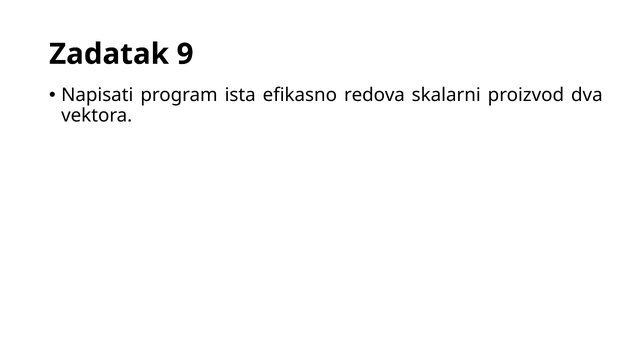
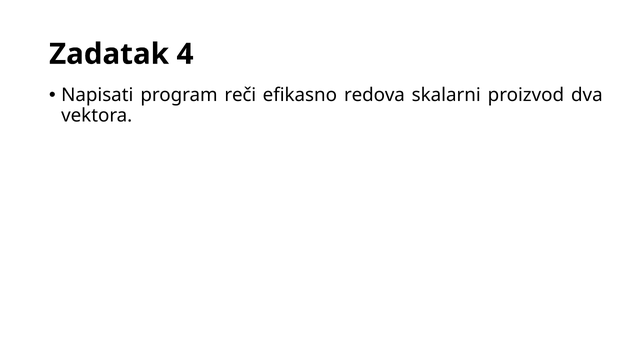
9: 9 -> 4
ista: ista -> reči
